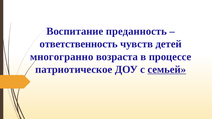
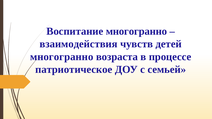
Воспитание преданность: преданность -> многогранно
ответственность: ответственность -> взаимодействия
семьей underline: present -> none
